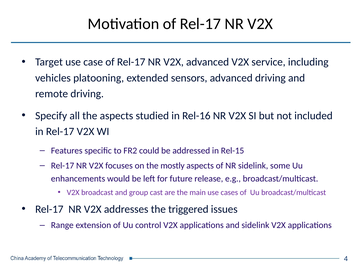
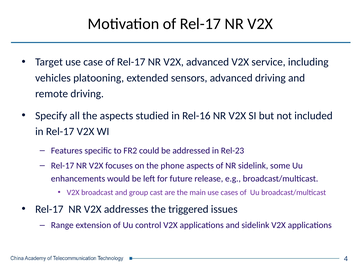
Rel-15: Rel-15 -> Rel-23
mostly: mostly -> phone
